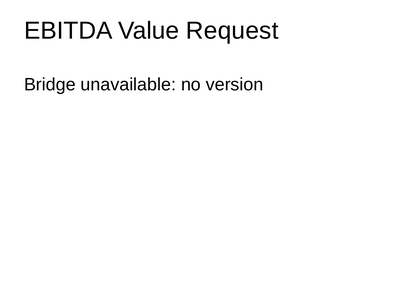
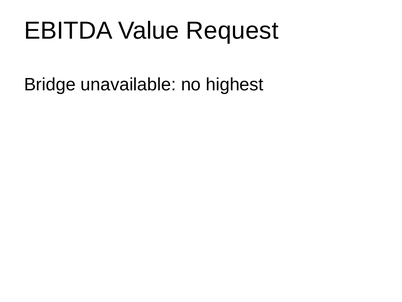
version: version -> highest
